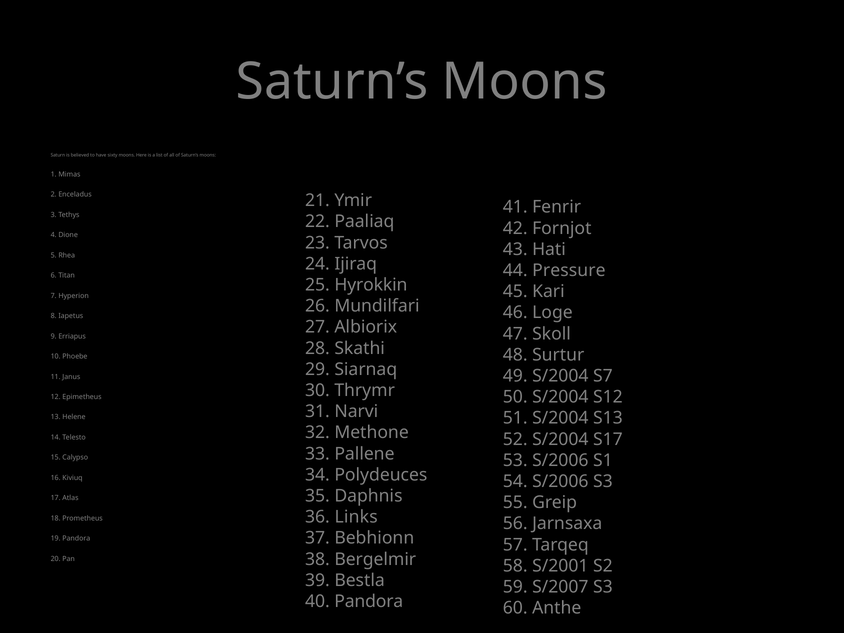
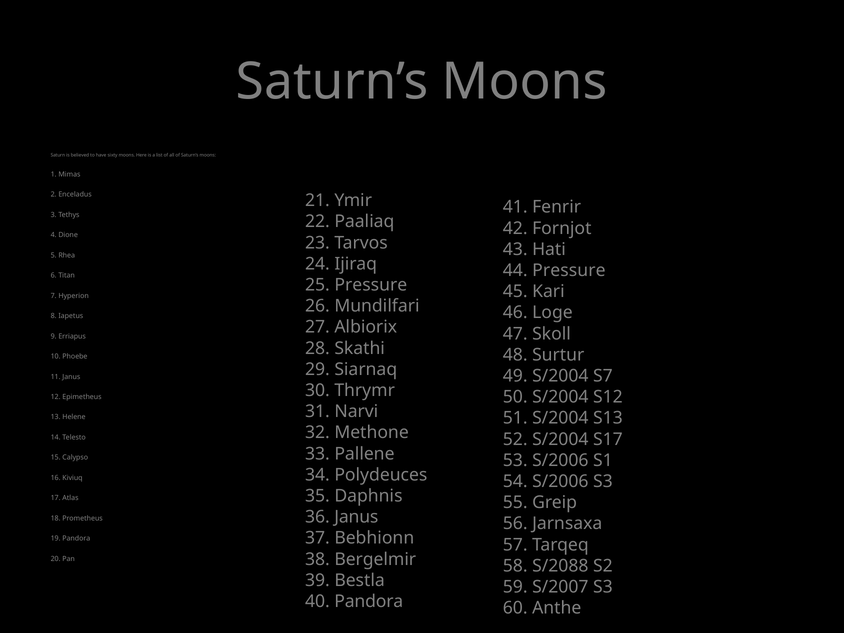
25 Hyrokkin: Hyrokkin -> Pressure
36 Links: Links -> Janus
S/2001: S/2001 -> S/2088
